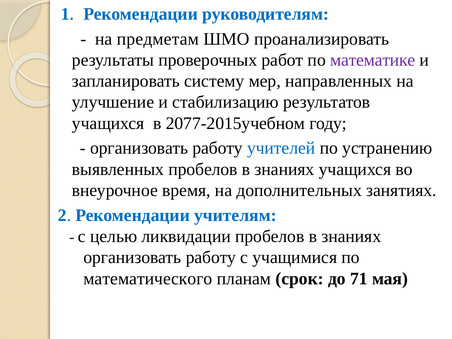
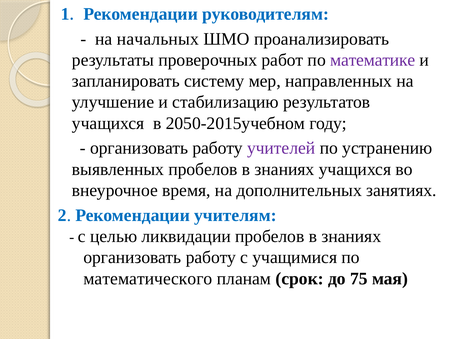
предметам: предметам -> начальных
2077-2015учебном: 2077-2015учебном -> 2050-2015учебном
учителей colour: blue -> purple
71: 71 -> 75
